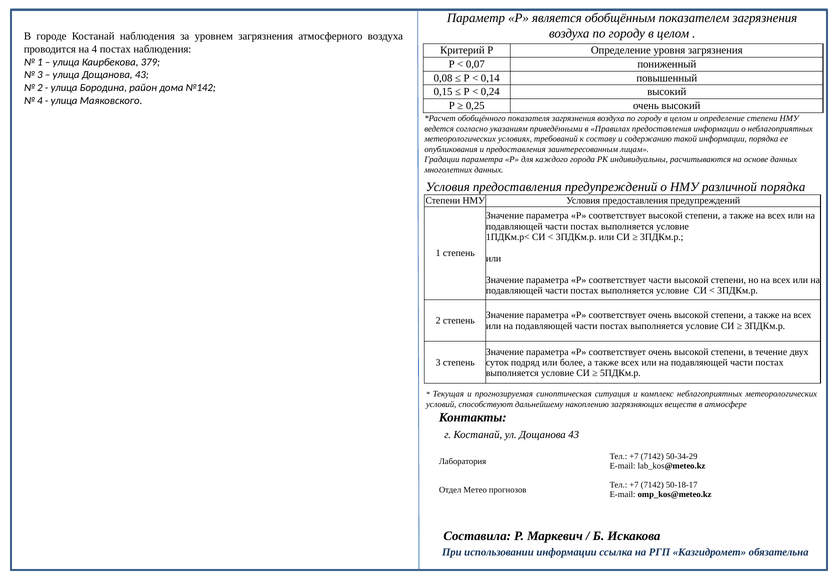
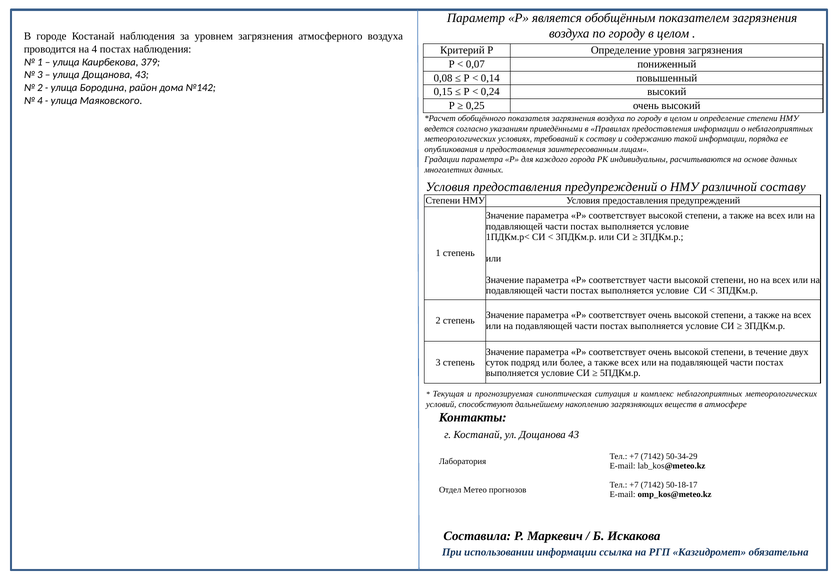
различной порядка: порядка -> составу
